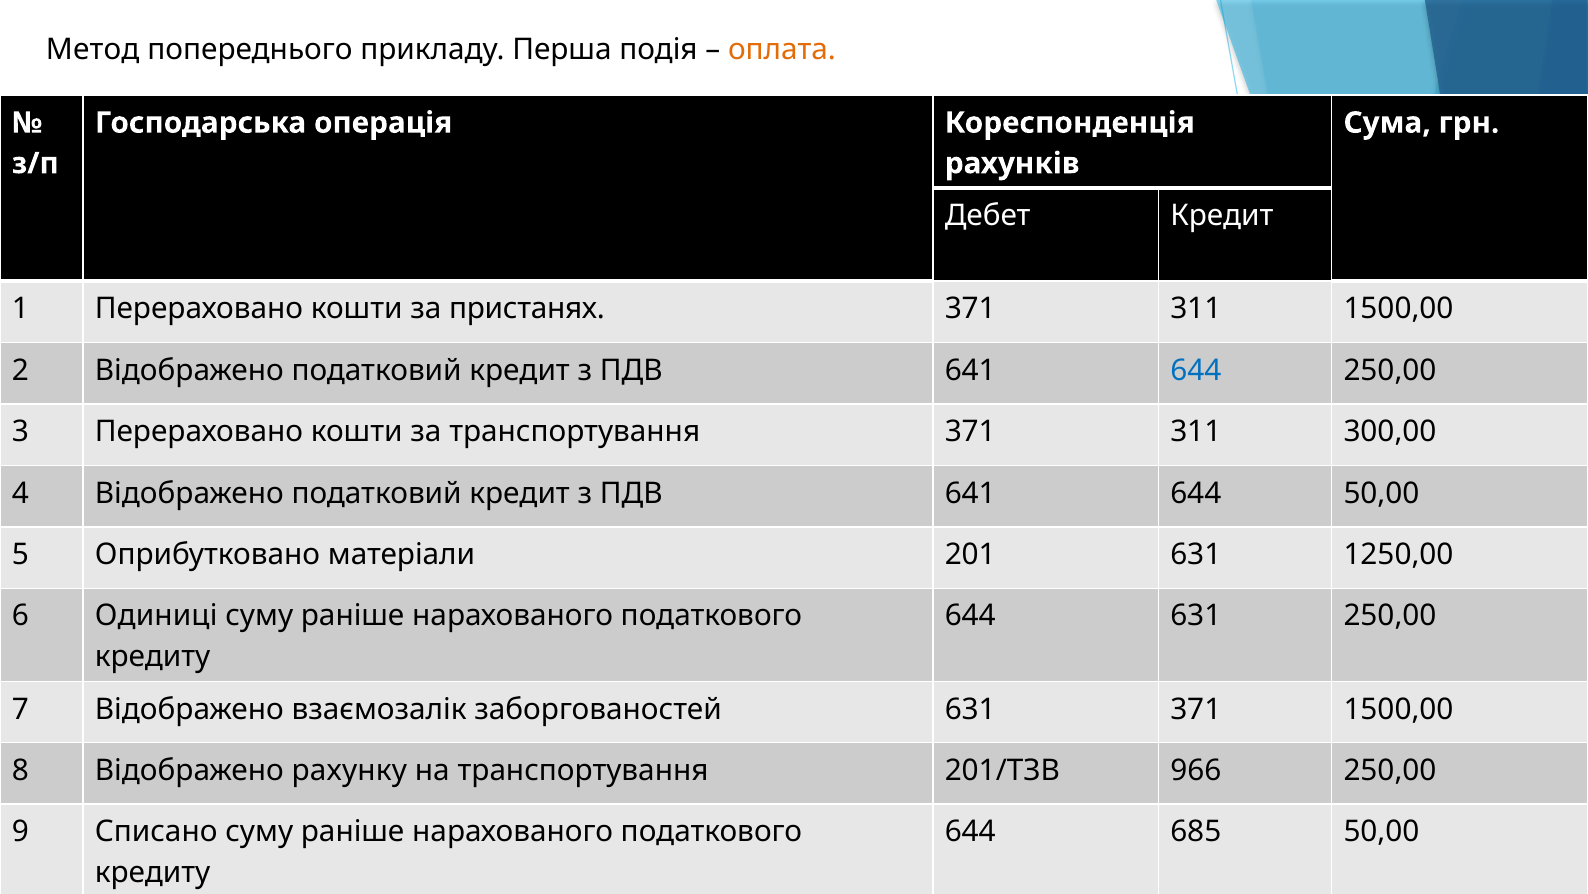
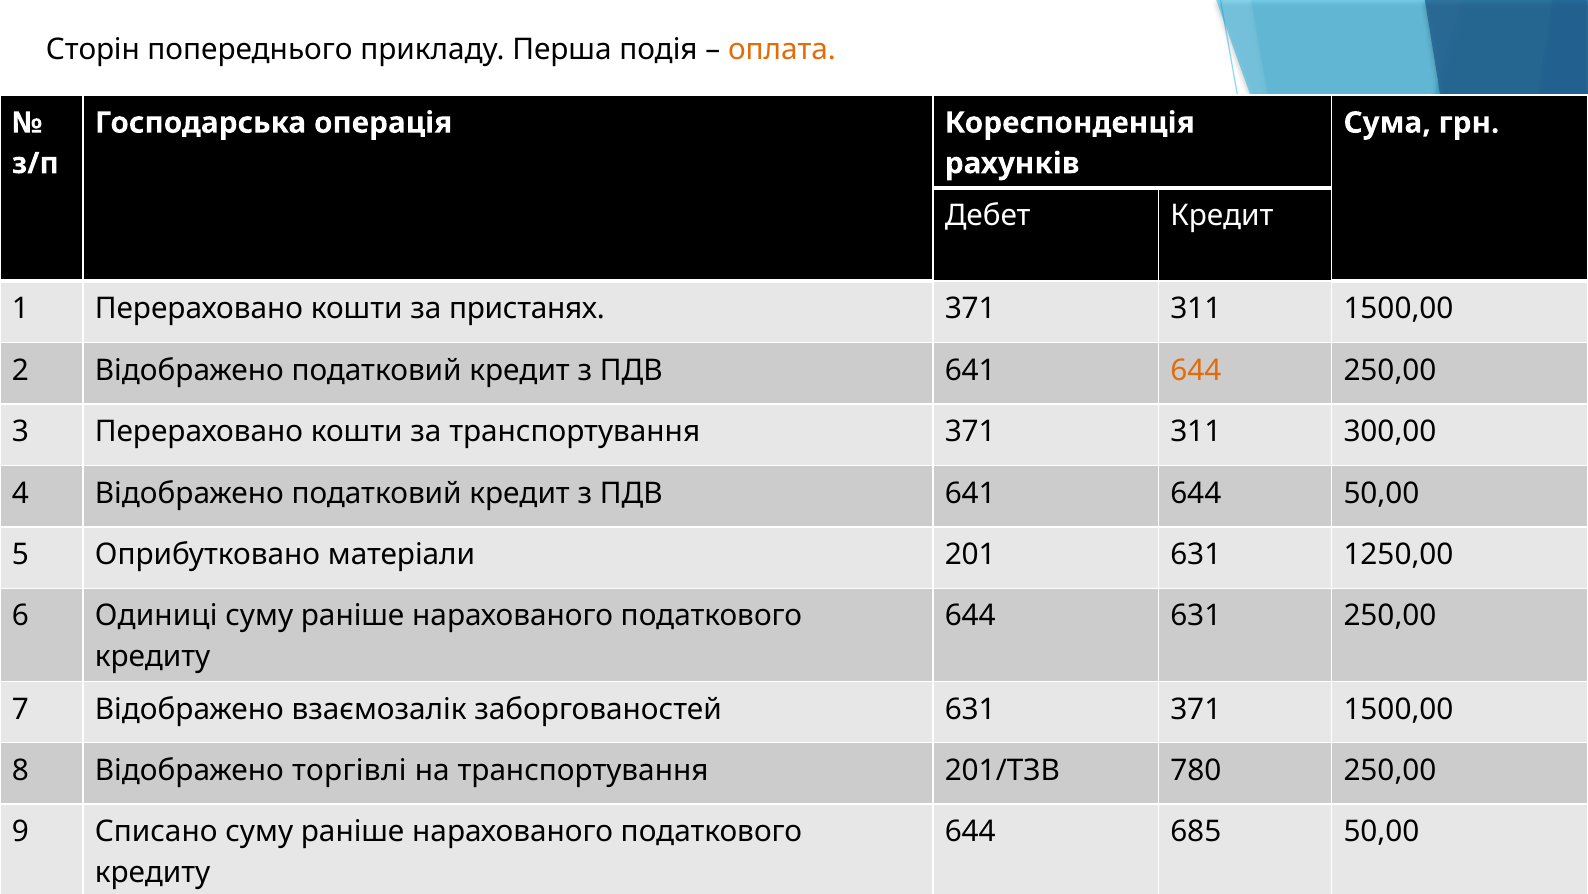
Метод: Метод -> Сторін
644 at (1196, 370) colour: blue -> orange
рахунку: рахунку -> торгiвлi
966: 966 -> 780
